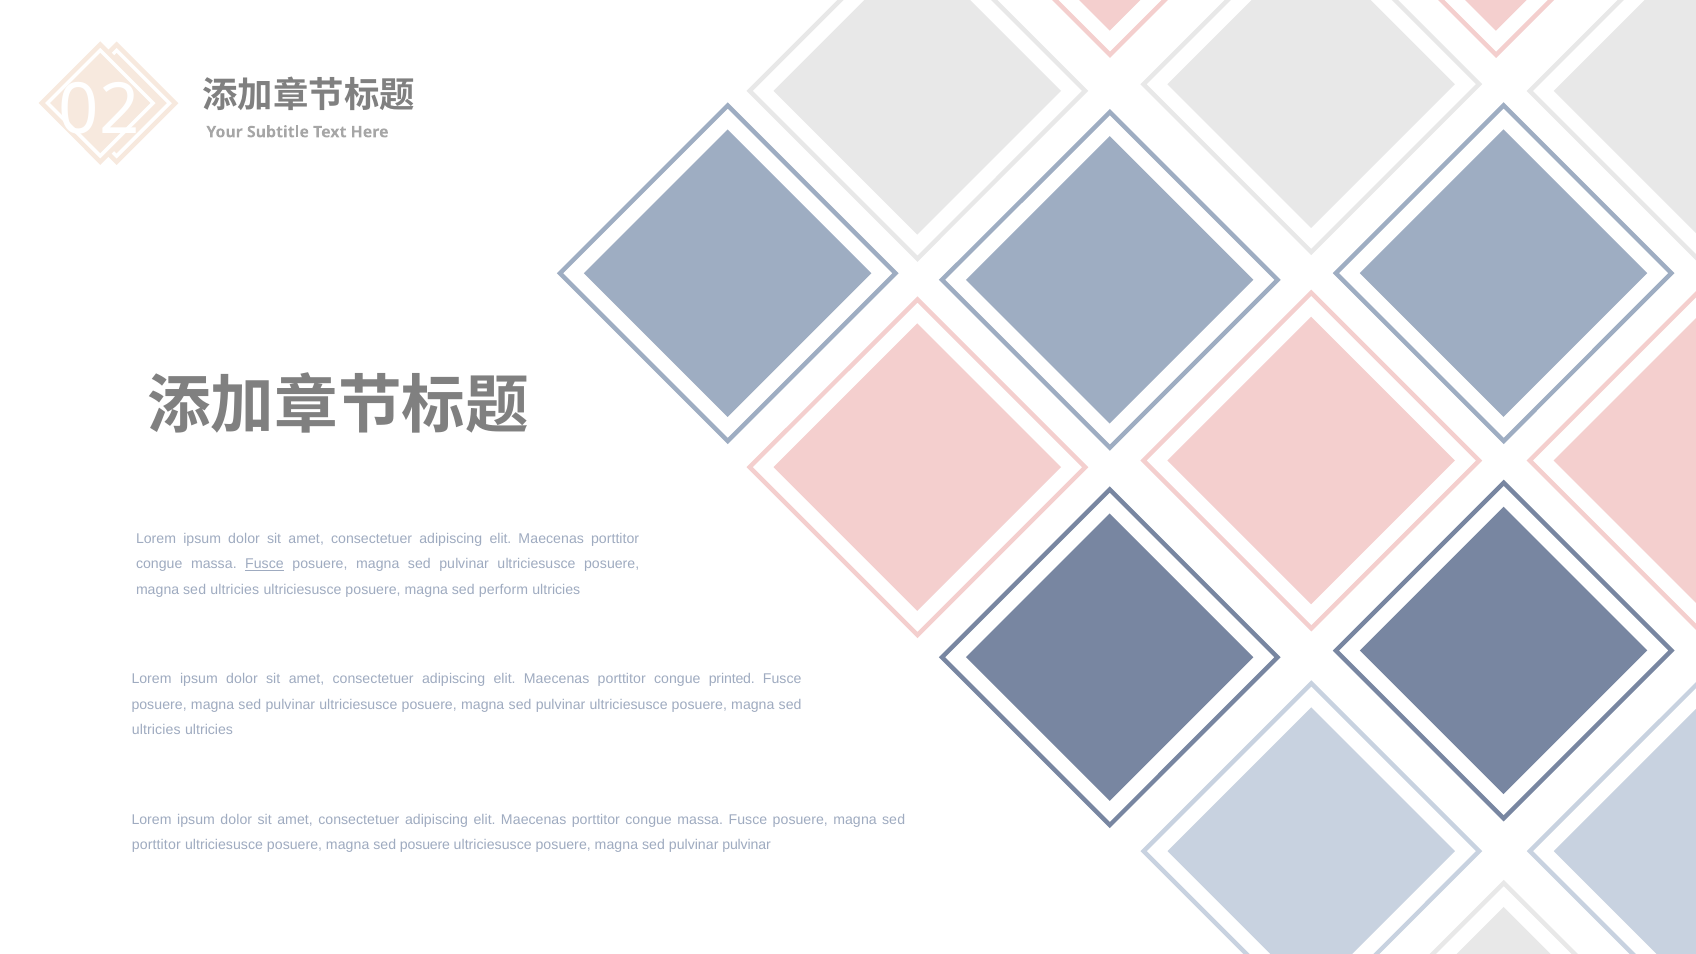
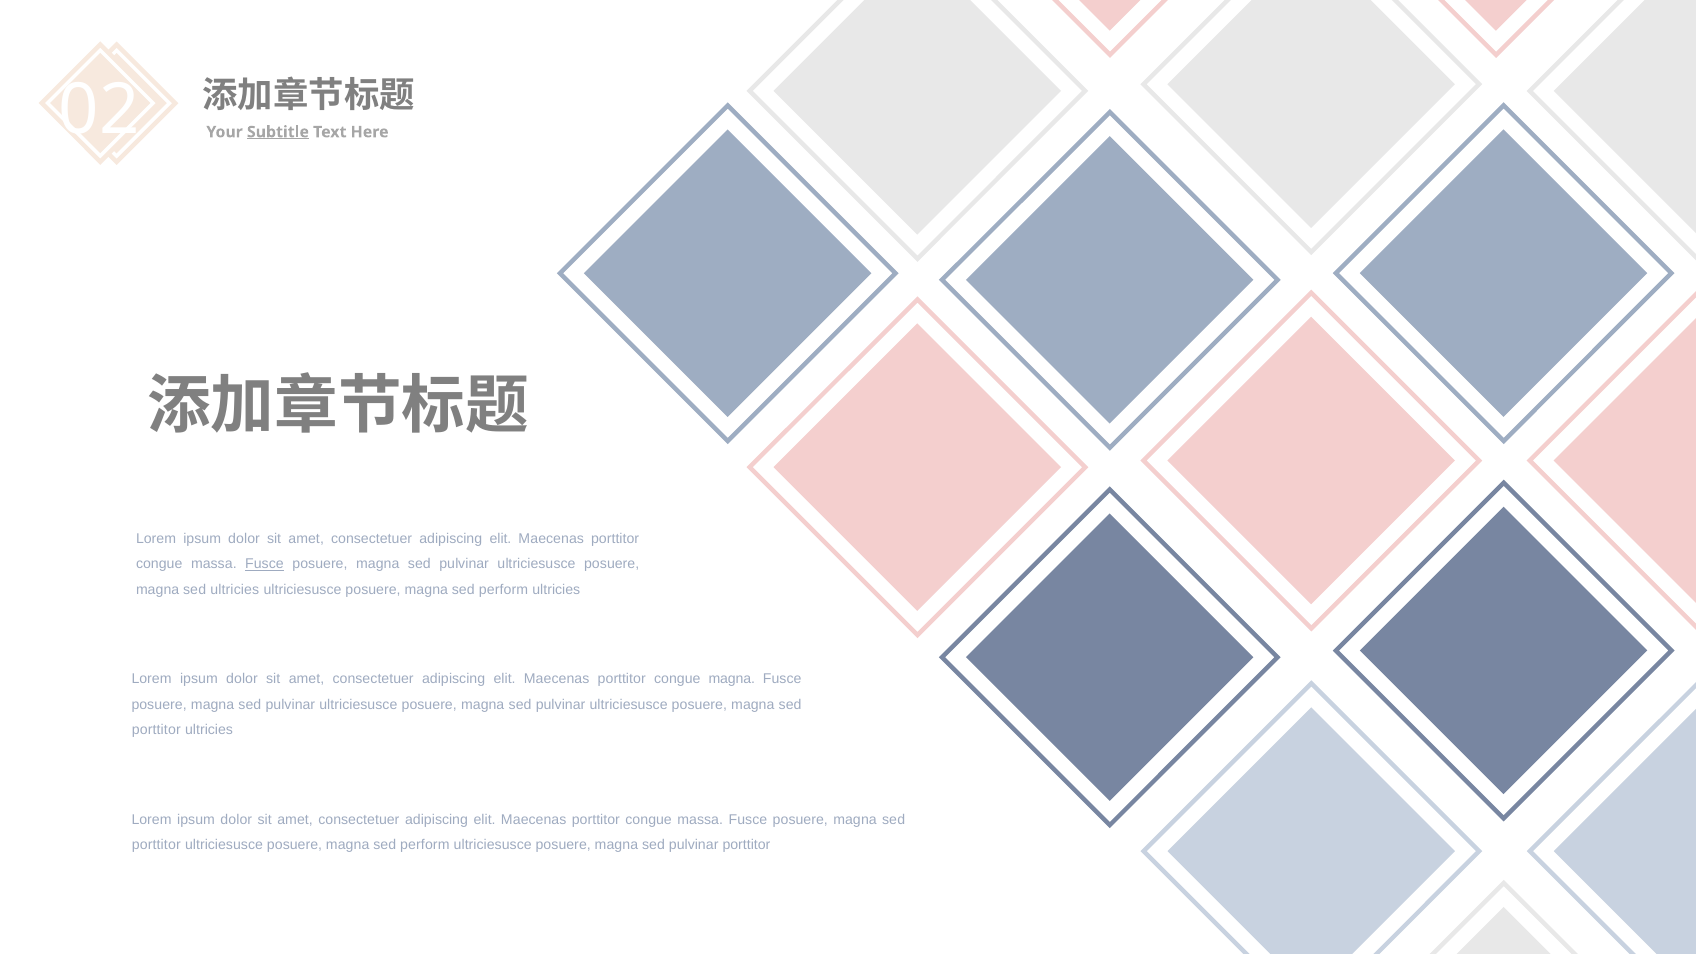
Subtitle underline: none -> present
congue printed: printed -> magna
ultricies at (156, 730): ultricies -> porttitor
posuere at (425, 845): posuere -> perform
pulvinar pulvinar: pulvinar -> porttitor
